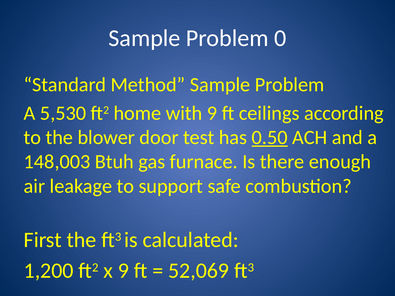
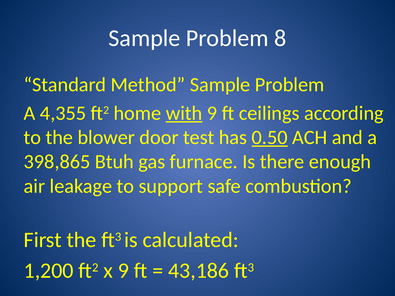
0: 0 -> 8
5,530: 5,530 -> 4,355
with underline: none -> present
148,003: 148,003 -> 398,865
52,069: 52,069 -> 43,186
